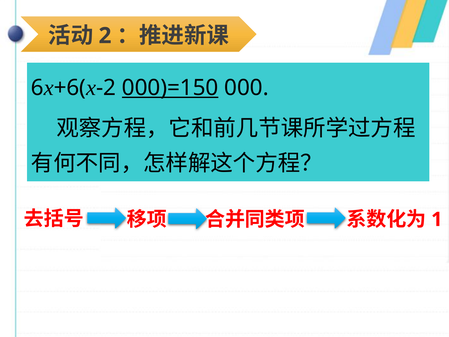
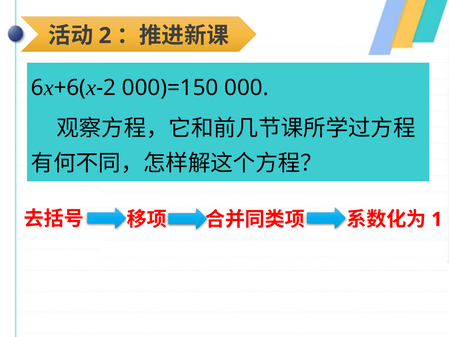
000)=150 underline: present -> none
